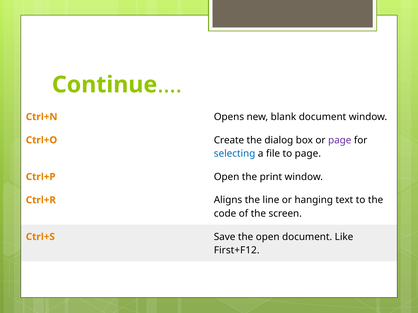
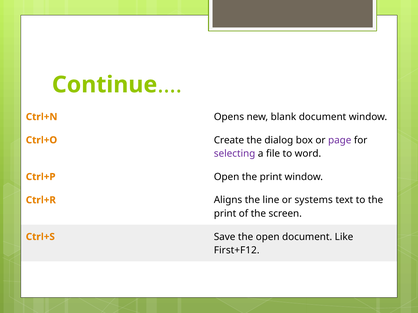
selecting colour: blue -> purple
to page: page -> word
hanging: hanging -> systems
code at (225, 214): code -> print
